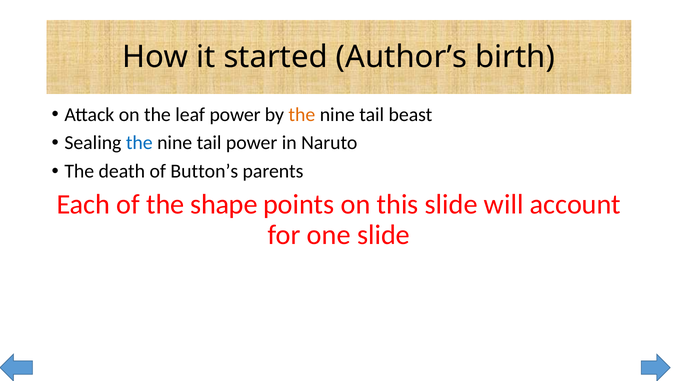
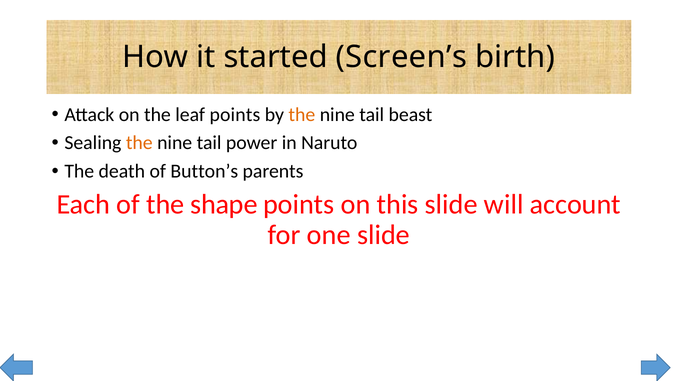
Author’s: Author’s -> Screen’s
leaf power: power -> points
the at (139, 143) colour: blue -> orange
